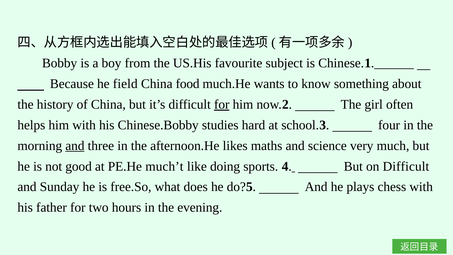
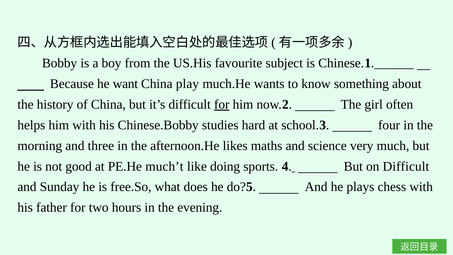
field: field -> want
food: food -> play
and at (75, 146) underline: present -> none
